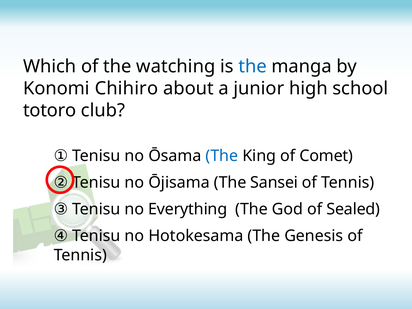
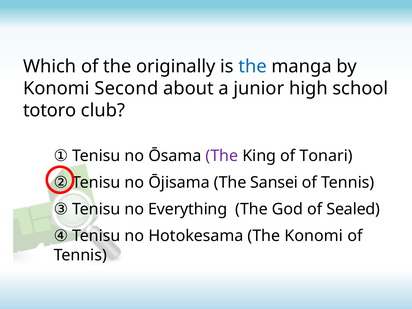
watching: watching -> originally
Chihiro: Chihiro -> Second
The at (222, 156) colour: blue -> purple
Comet: Comet -> Tonari
The Genesis: Genesis -> Konomi
